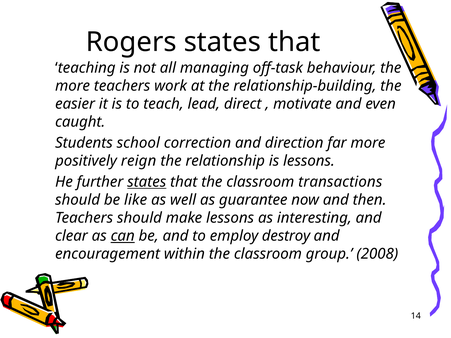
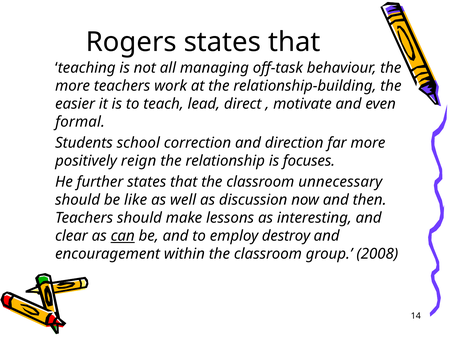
caught: caught -> formal
is lessons: lessons -> focuses
states at (147, 182) underline: present -> none
transactions: transactions -> unnecessary
guarantee: guarantee -> discussion
